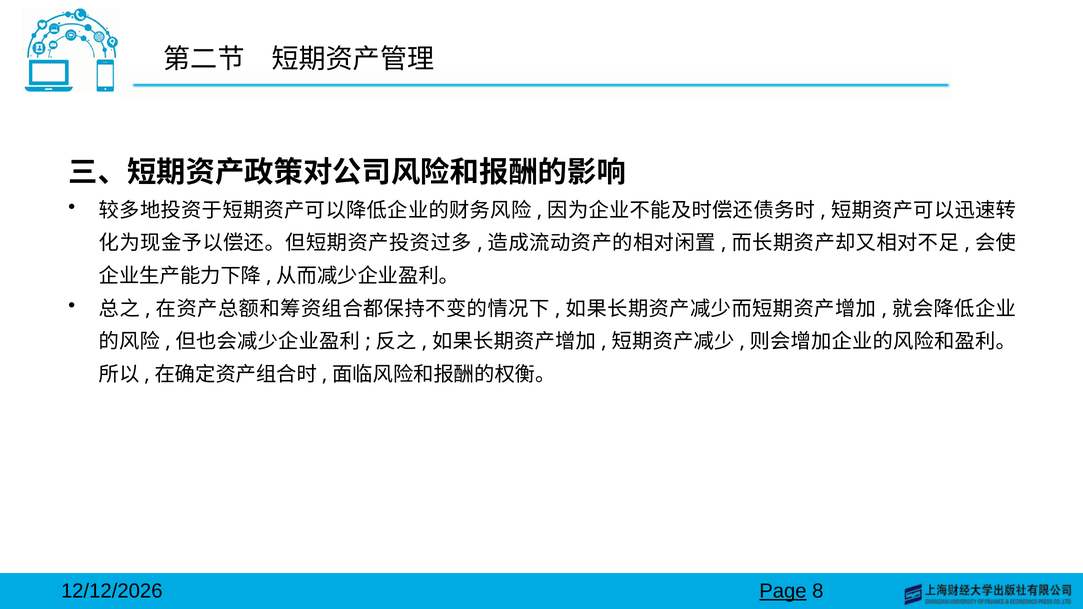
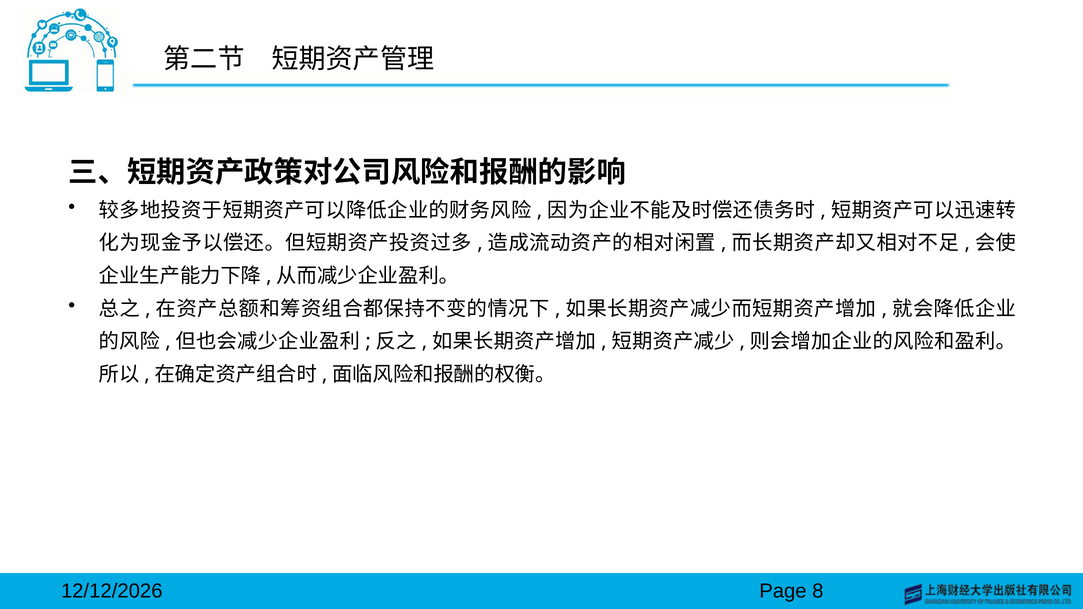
Page underline: present -> none
